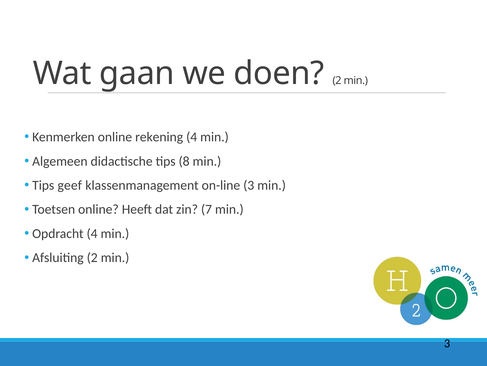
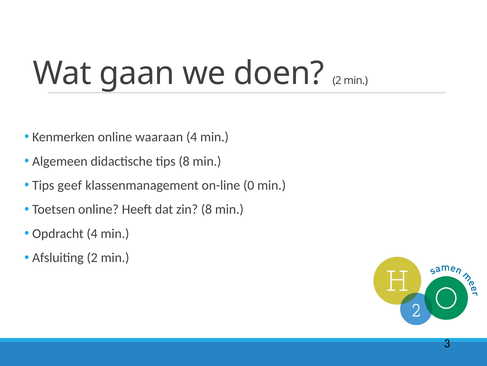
rekening: rekening -> waaraan
on-line 3: 3 -> 0
zin 7: 7 -> 8
